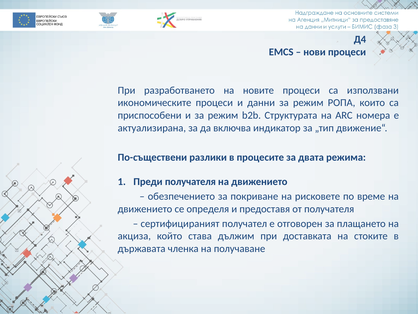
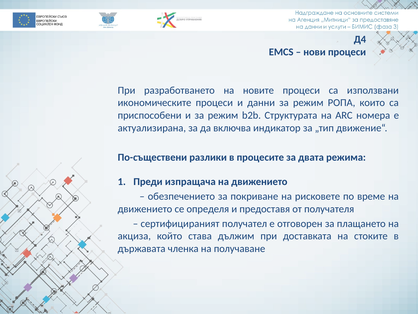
Преди получателя: получателя -> изпращача
